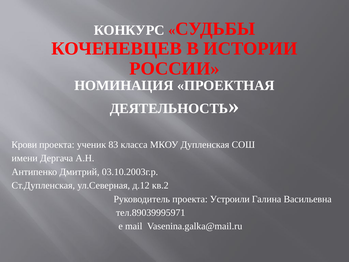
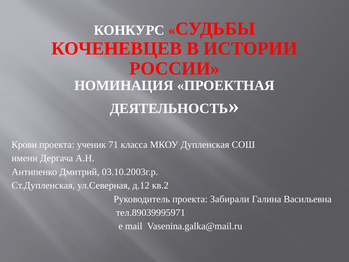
83: 83 -> 71
Устроили: Устроили -> Забирали
